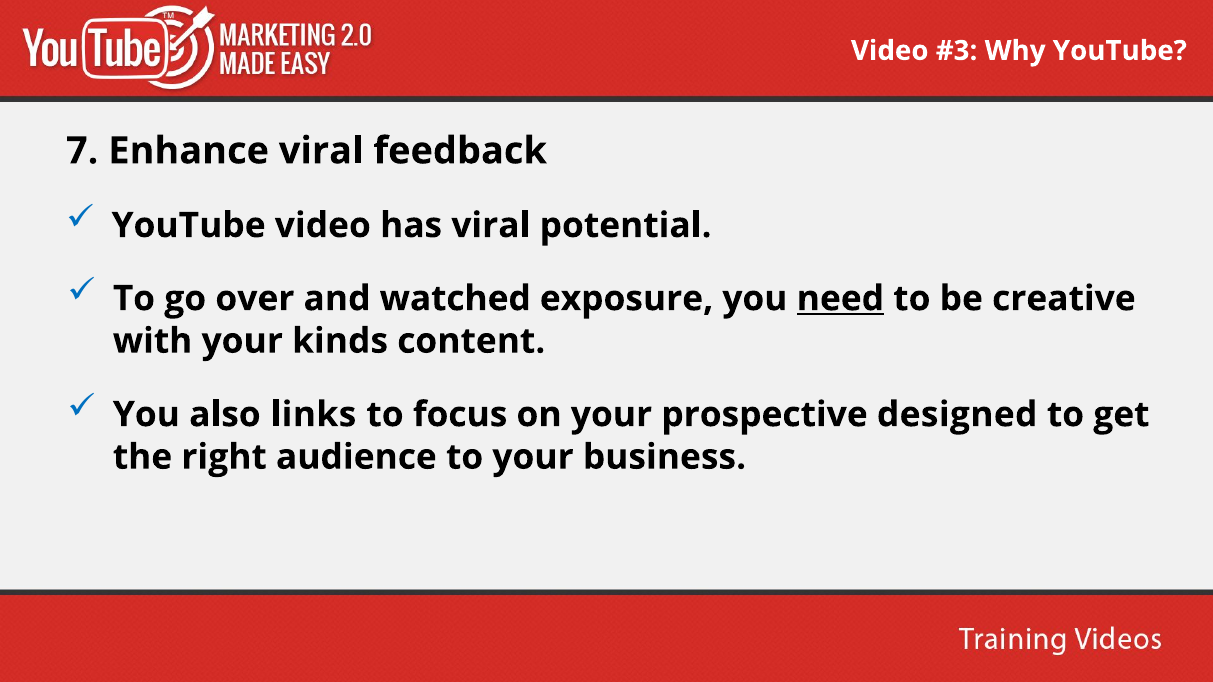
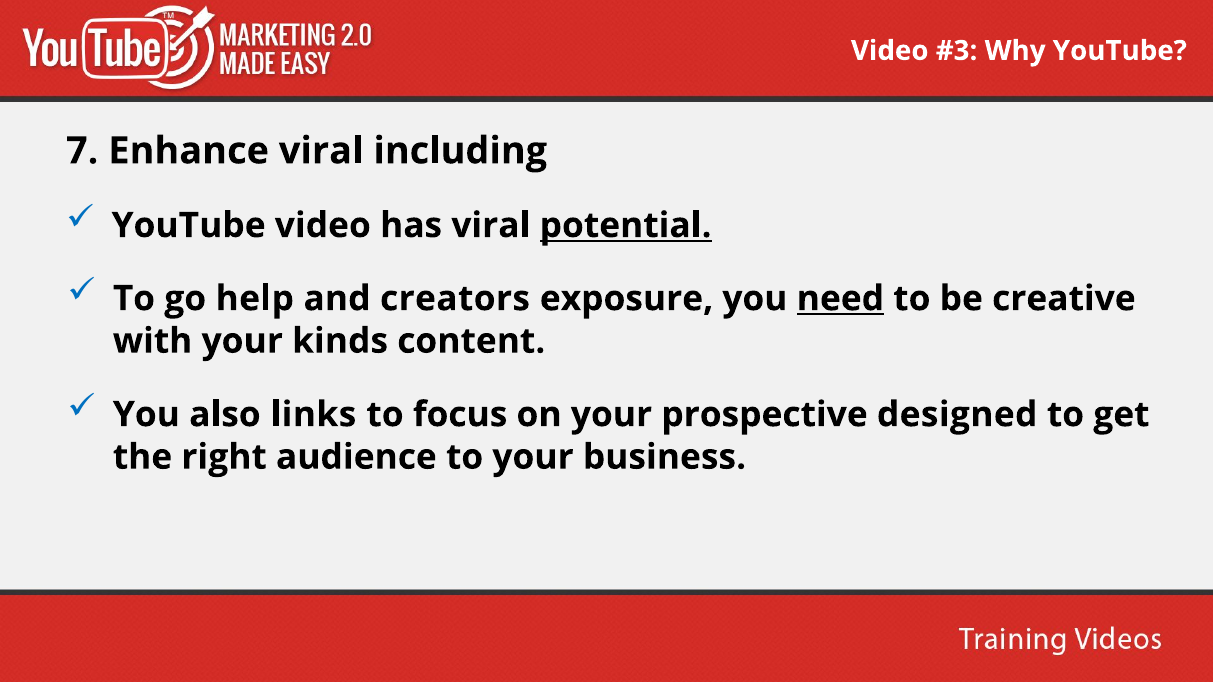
feedback: feedback -> including
potential underline: none -> present
over: over -> help
watched: watched -> creators
